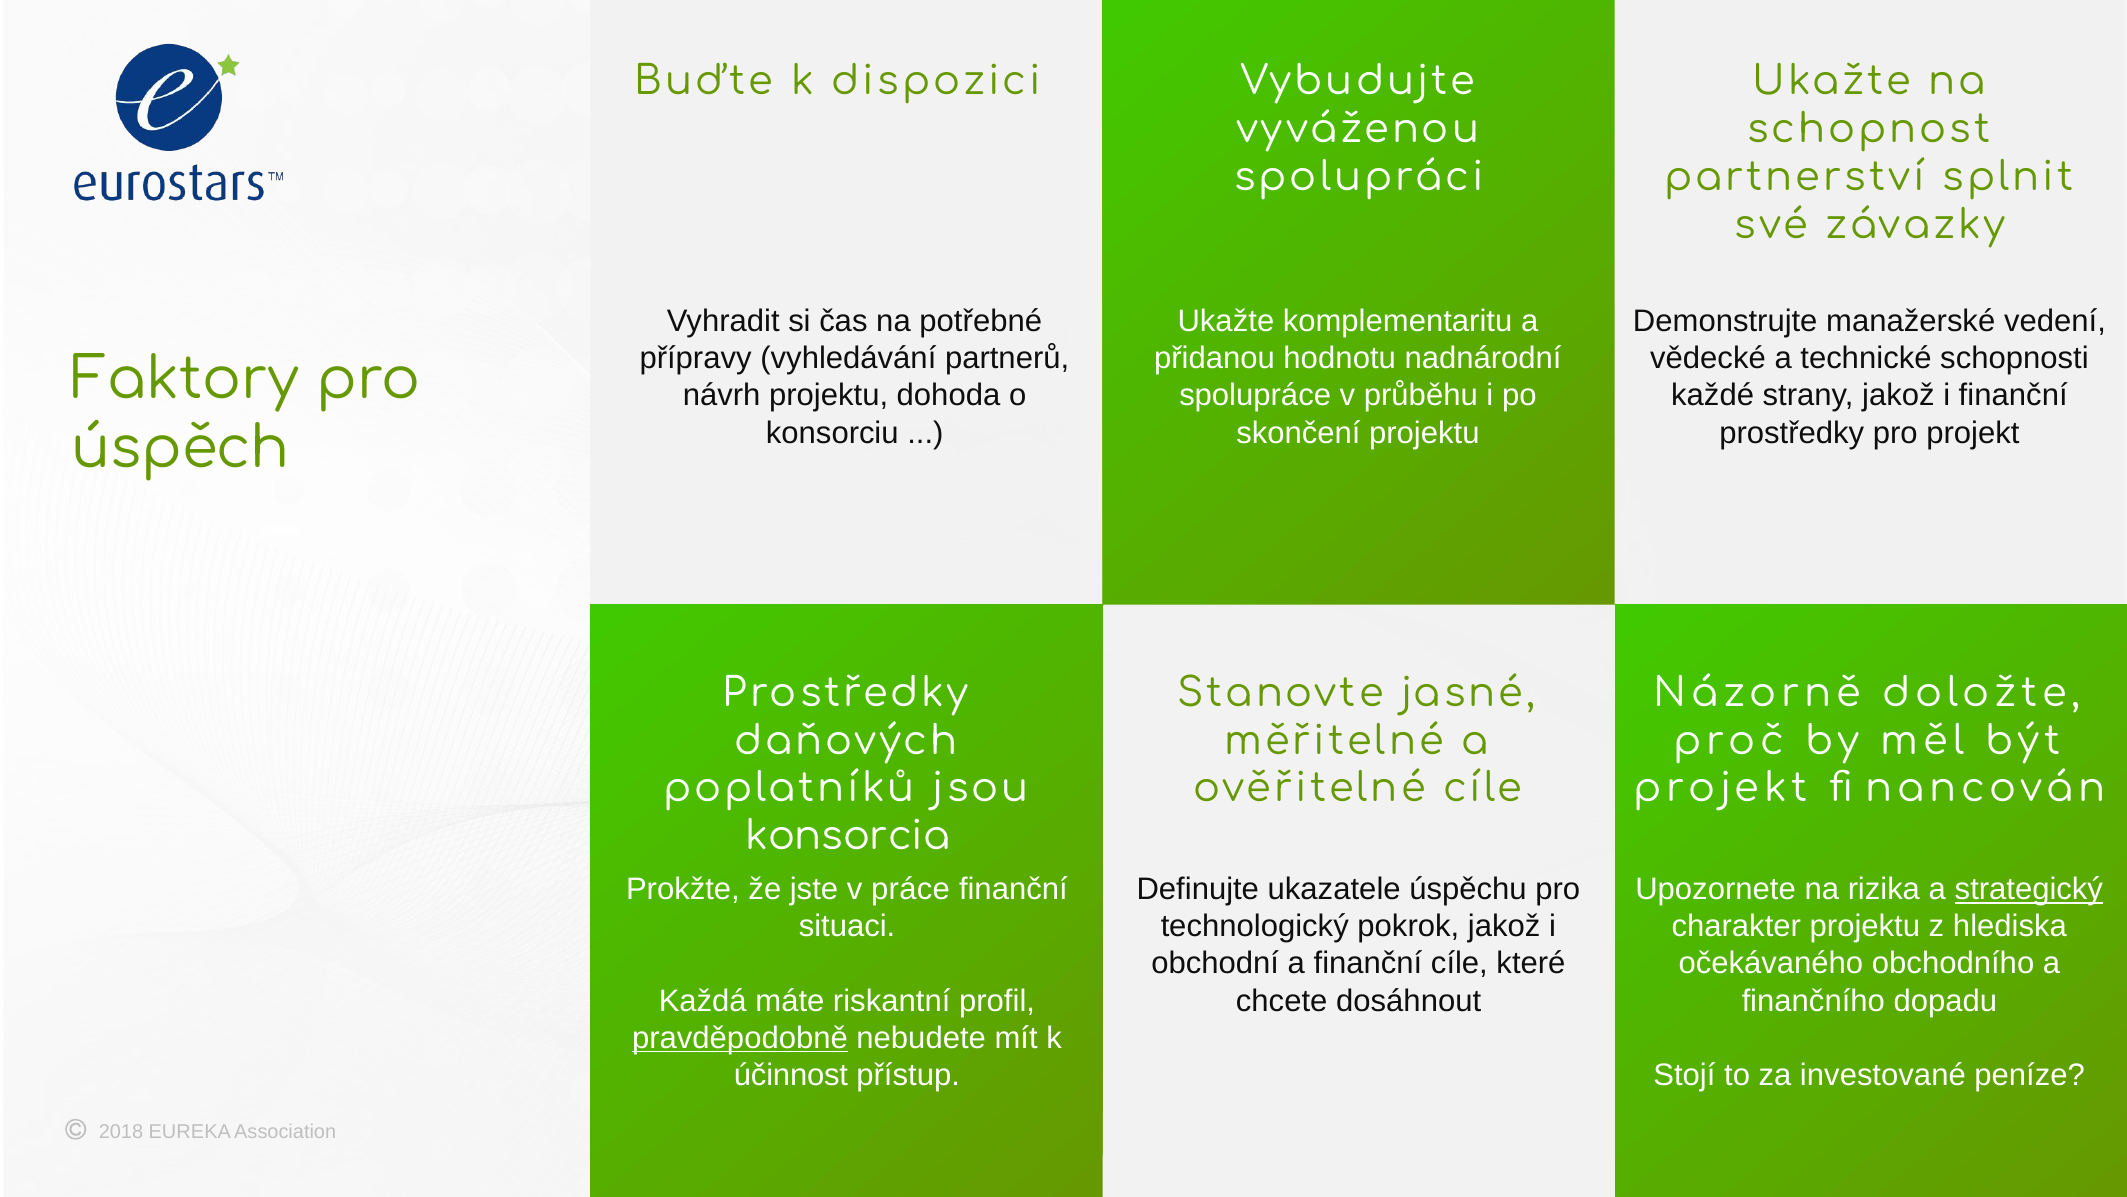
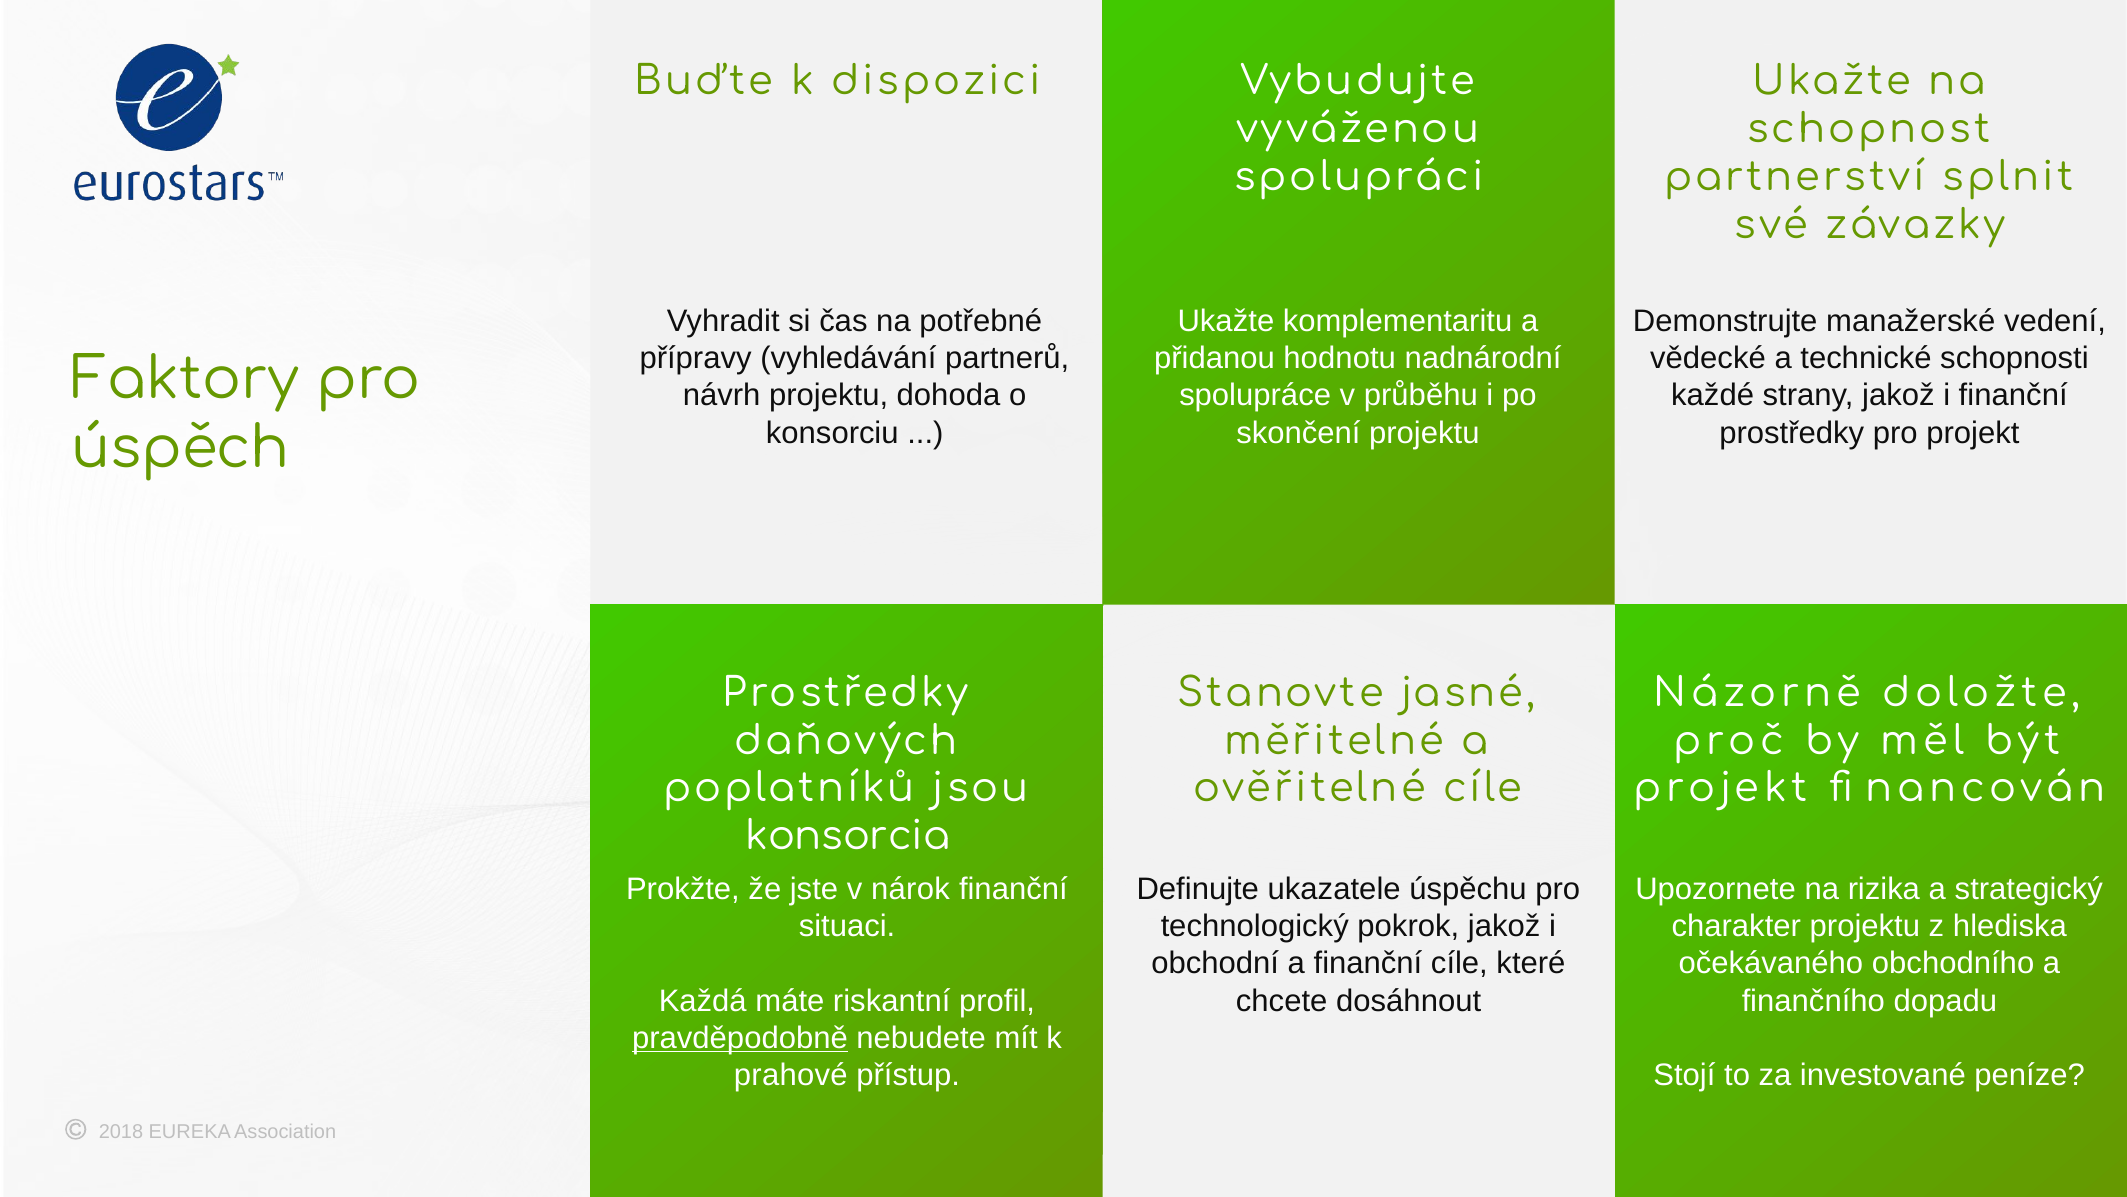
práce: práce -> nárok
strategický underline: present -> none
účinnost: účinnost -> prahové
